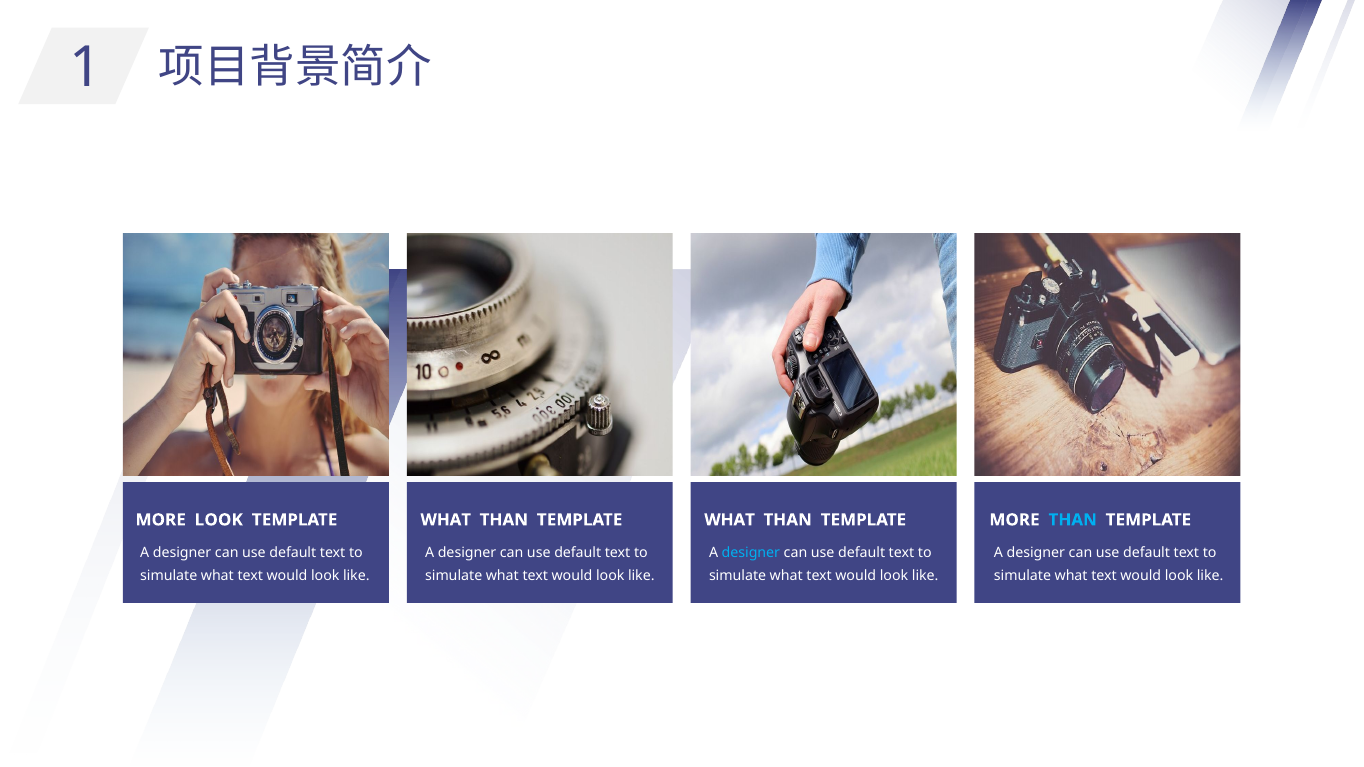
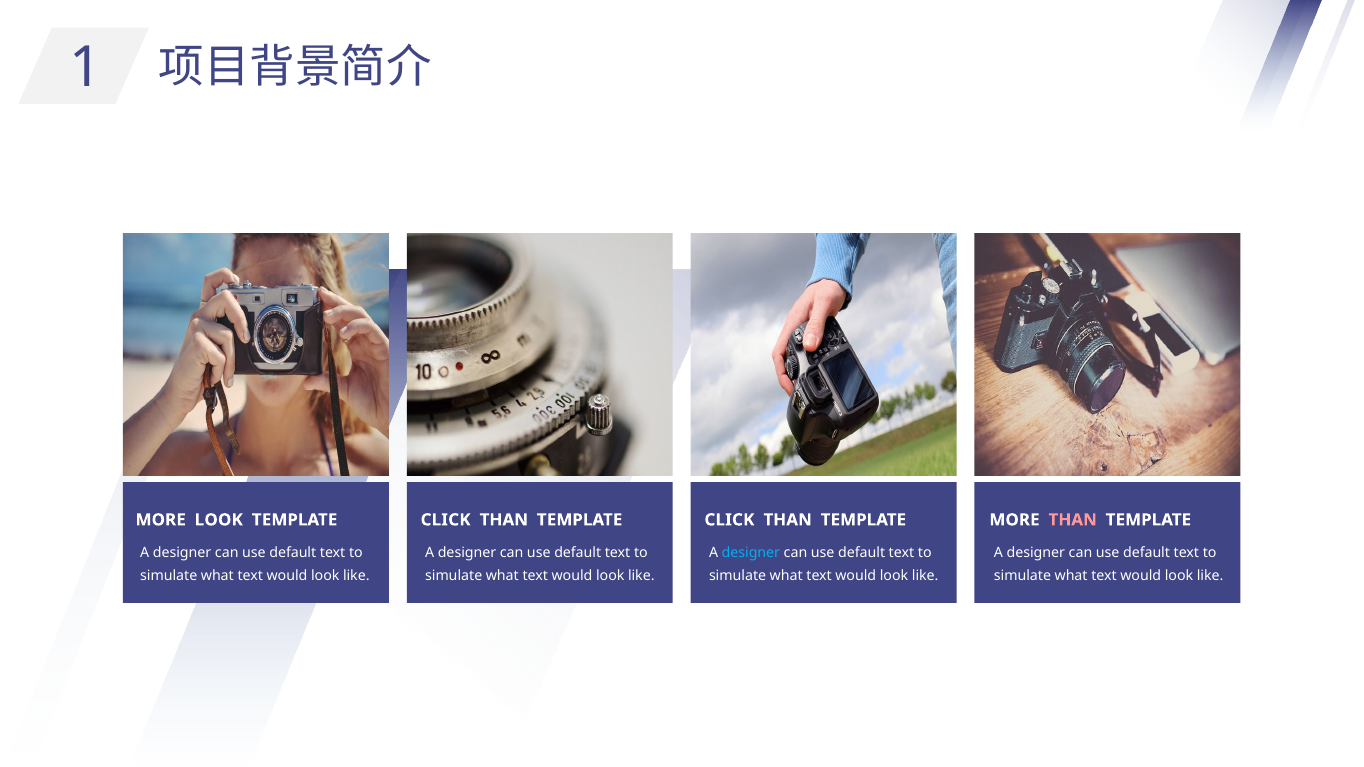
WHAT at (446, 520): WHAT -> CLICK
WHAT at (730, 520): WHAT -> CLICK
THAN at (1073, 520) colour: light blue -> pink
